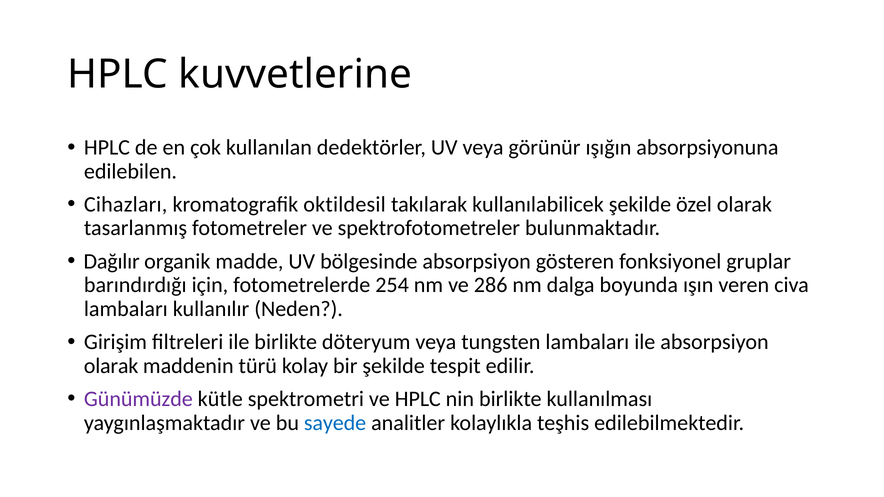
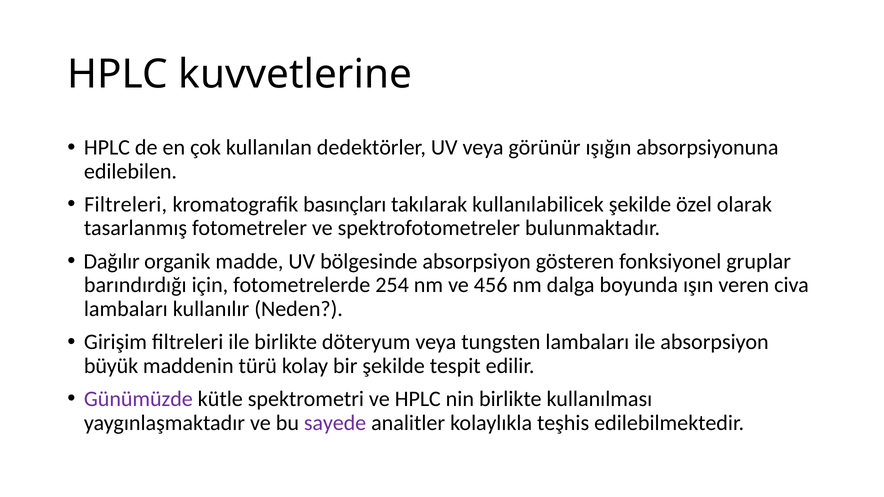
Cihazları at (126, 204): Cihazları -> Filtreleri
oktildesil: oktildesil -> basınçları
286: 286 -> 456
olarak at (111, 366): olarak -> büyük
sayede colour: blue -> purple
